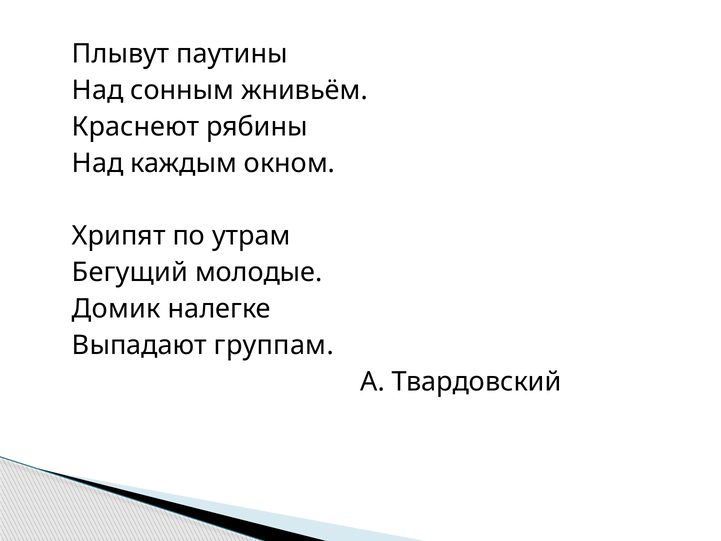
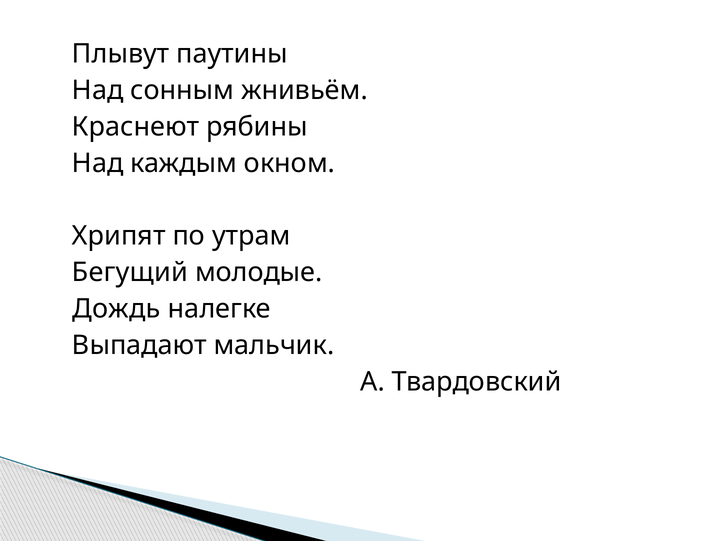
Домик: Домик -> Дождь
группам: группам -> мальчик
